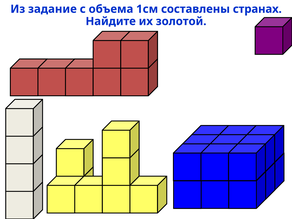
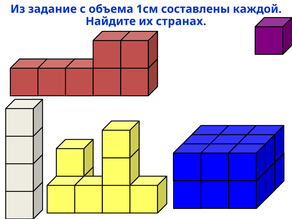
странах: странах -> каждой
золотой: золотой -> странах
